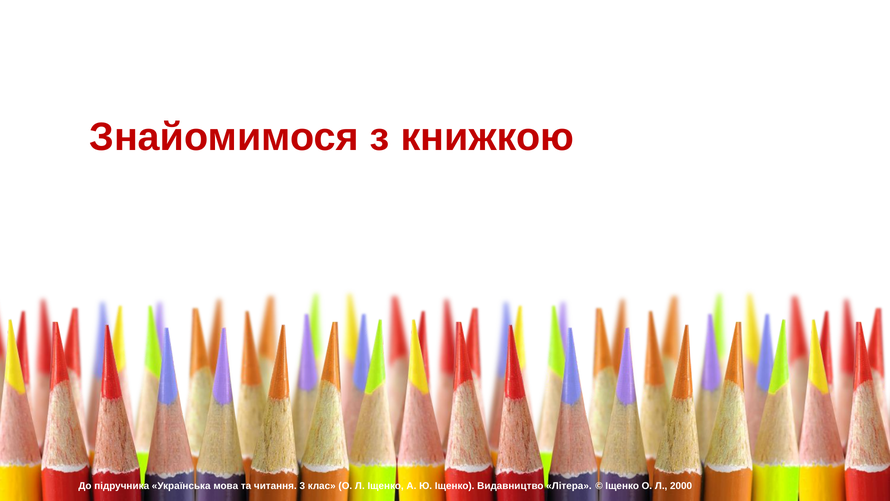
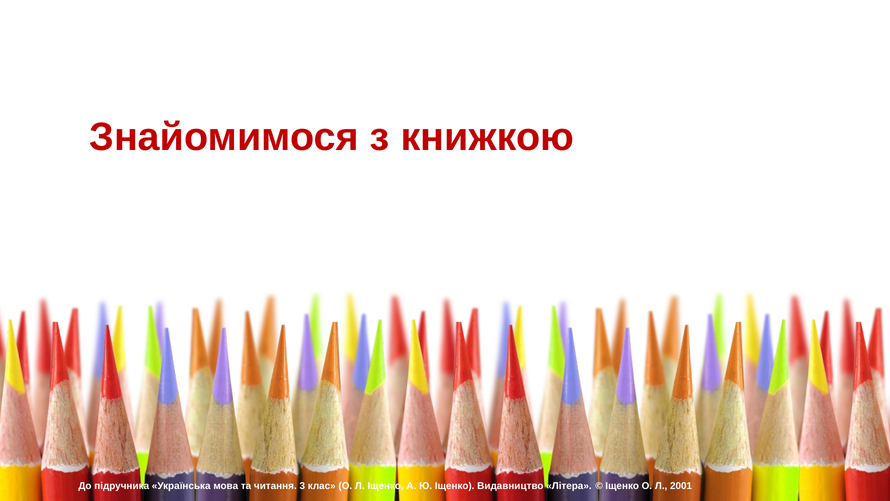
2000: 2000 -> 2001
